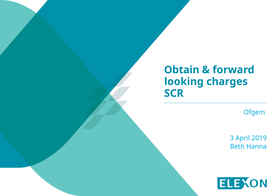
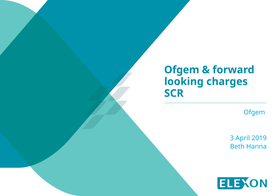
Obtain at (182, 70): Obtain -> Ofgem
